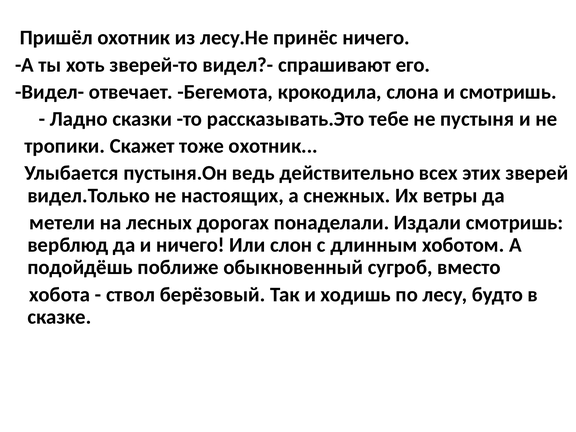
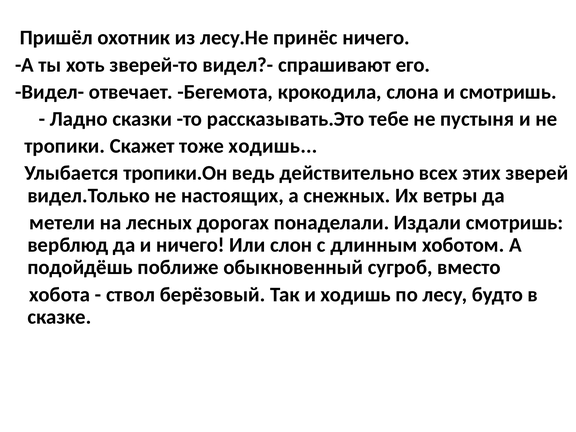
тоже охотник: охотник -> ходишь
пустыня.Он: пустыня.Он -> тропики.Он
